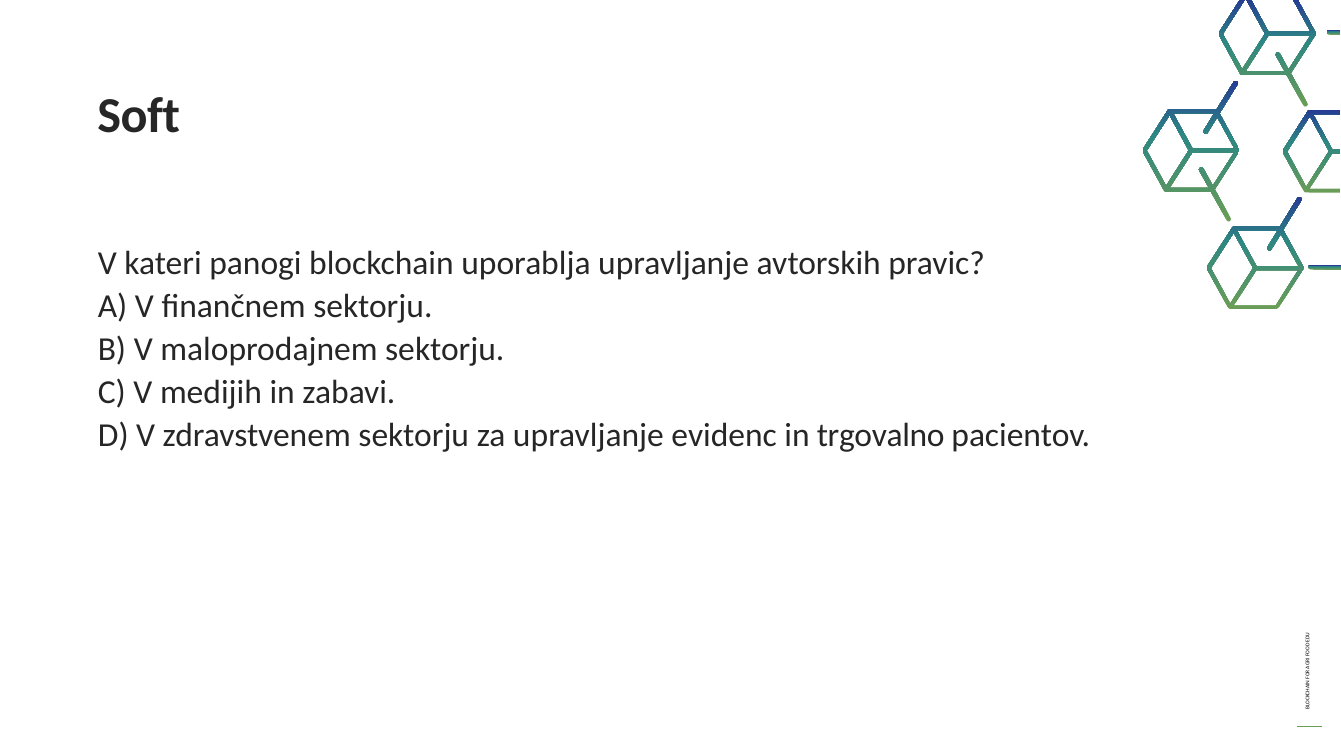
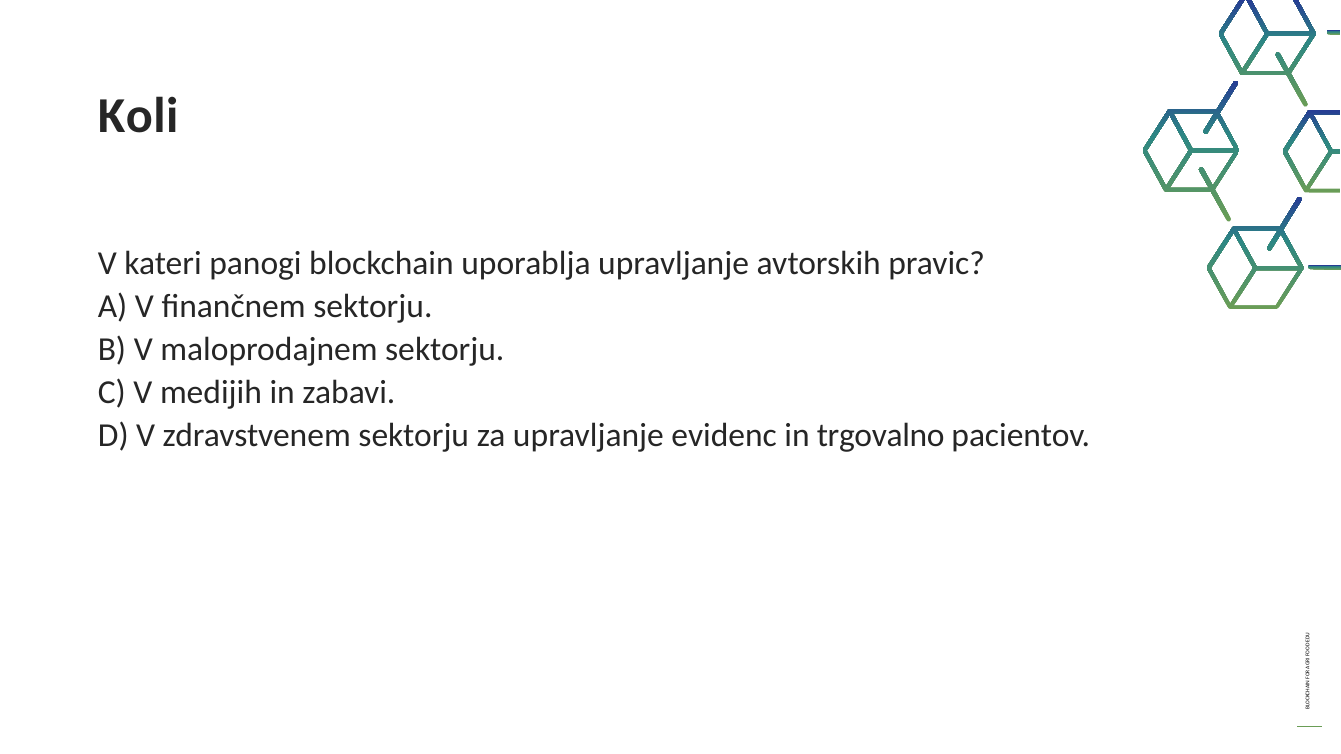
Soft: Soft -> Koli
